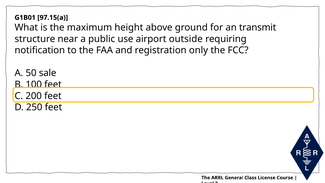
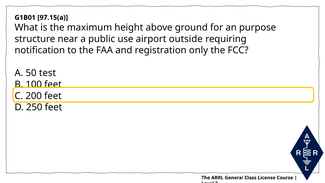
transmit: transmit -> purpose
sale: sale -> test
